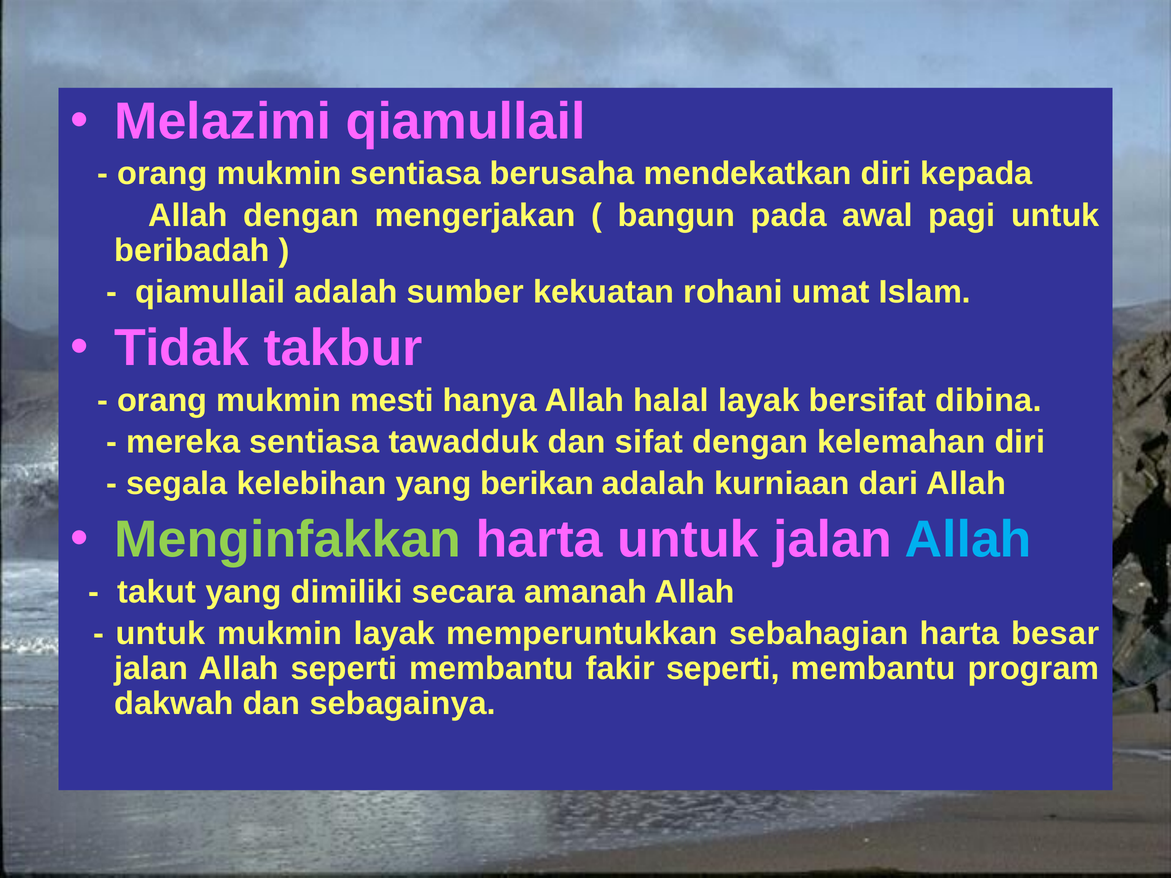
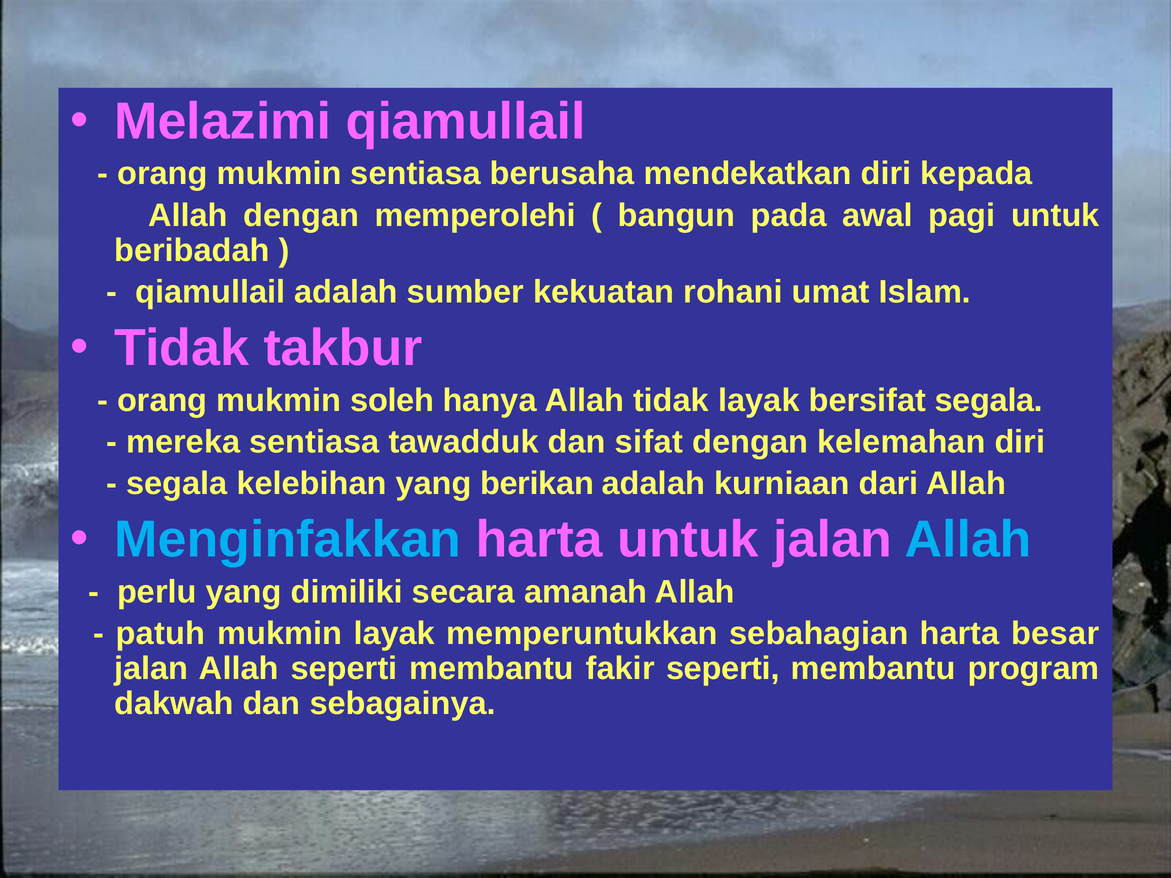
mengerjakan: mengerjakan -> memperolehi
mesti: mesti -> soleh
Allah halal: halal -> tidak
bersifat dibina: dibina -> segala
Menginfakkan colour: light green -> light blue
takut: takut -> perlu
untuk at (160, 634): untuk -> patuh
